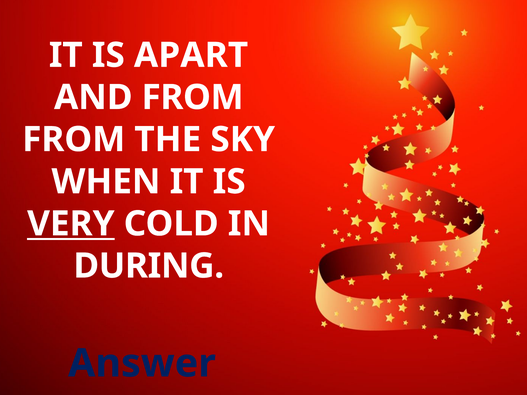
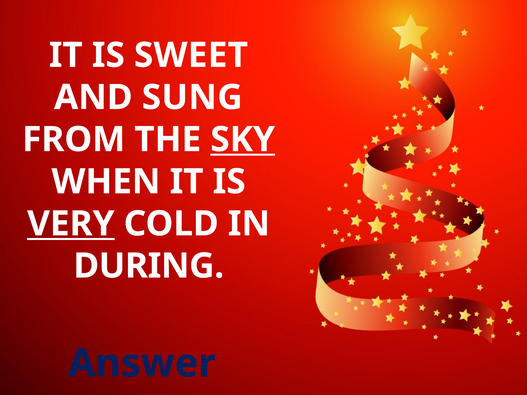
APART: APART -> SWEET
AND FROM: FROM -> SUNG
SKY underline: none -> present
